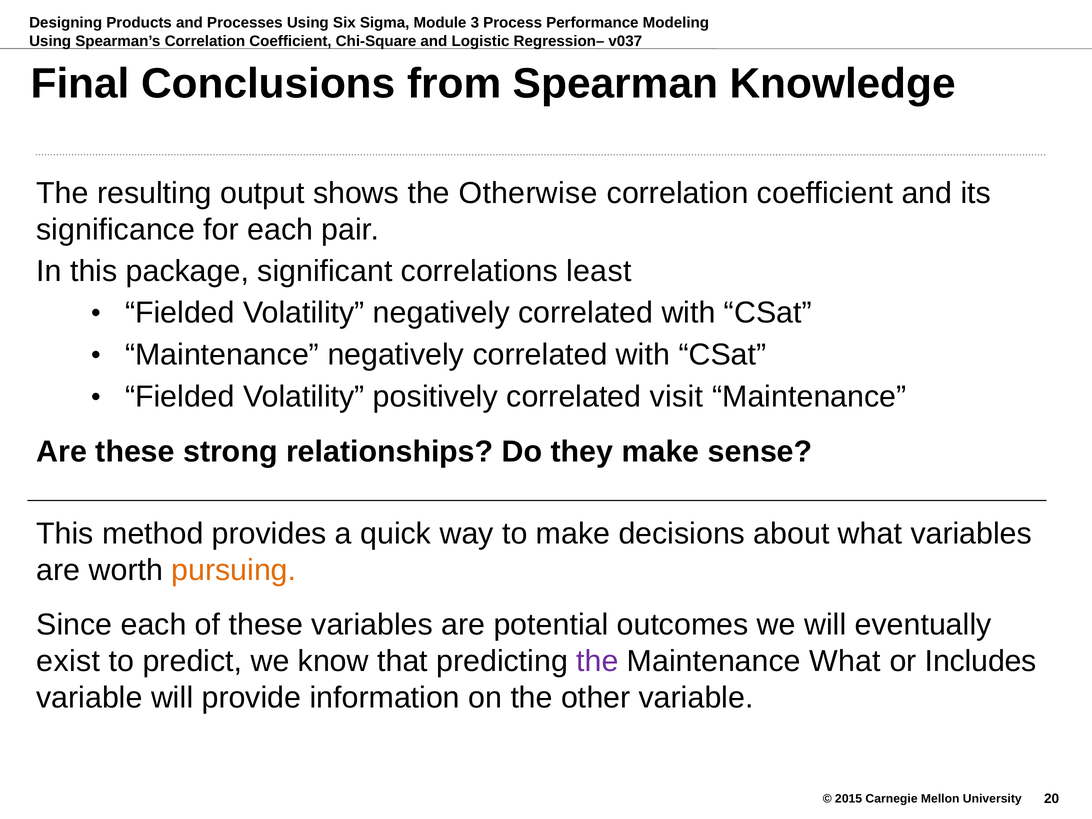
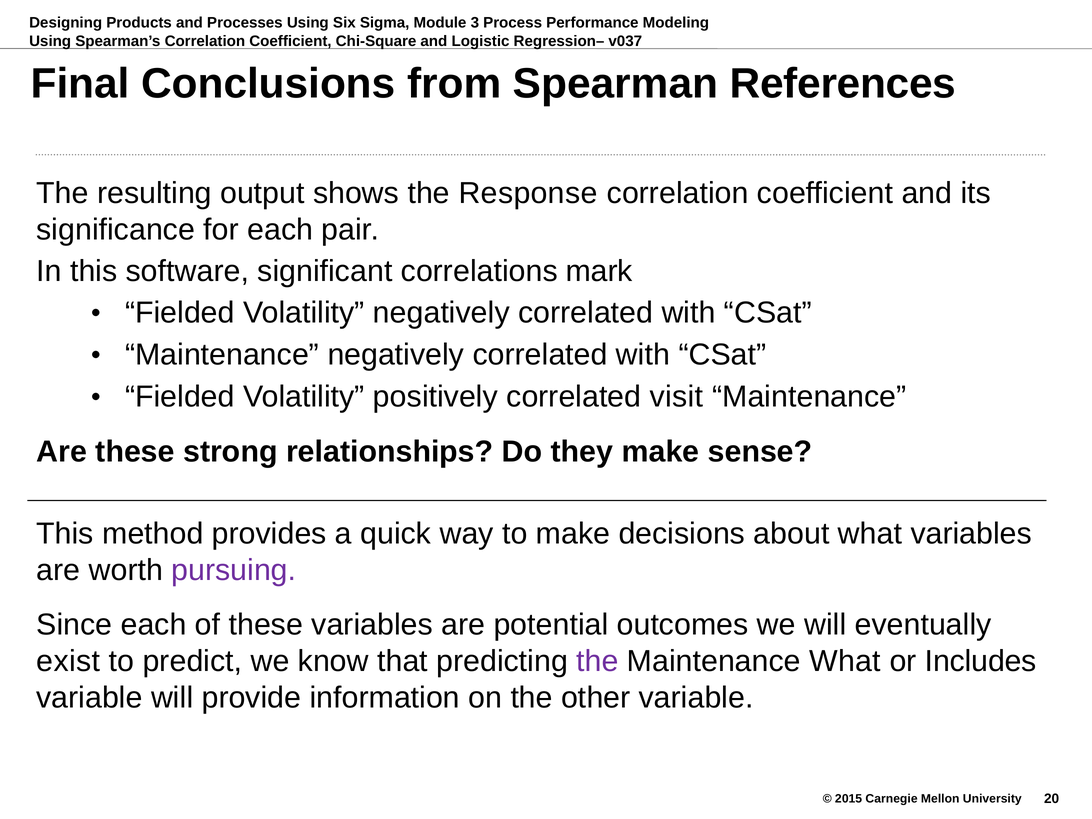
Knowledge: Knowledge -> References
Otherwise: Otherwise -> Response
package: package -> software
least: least -> mark
pursuing colour: orange -> purple
